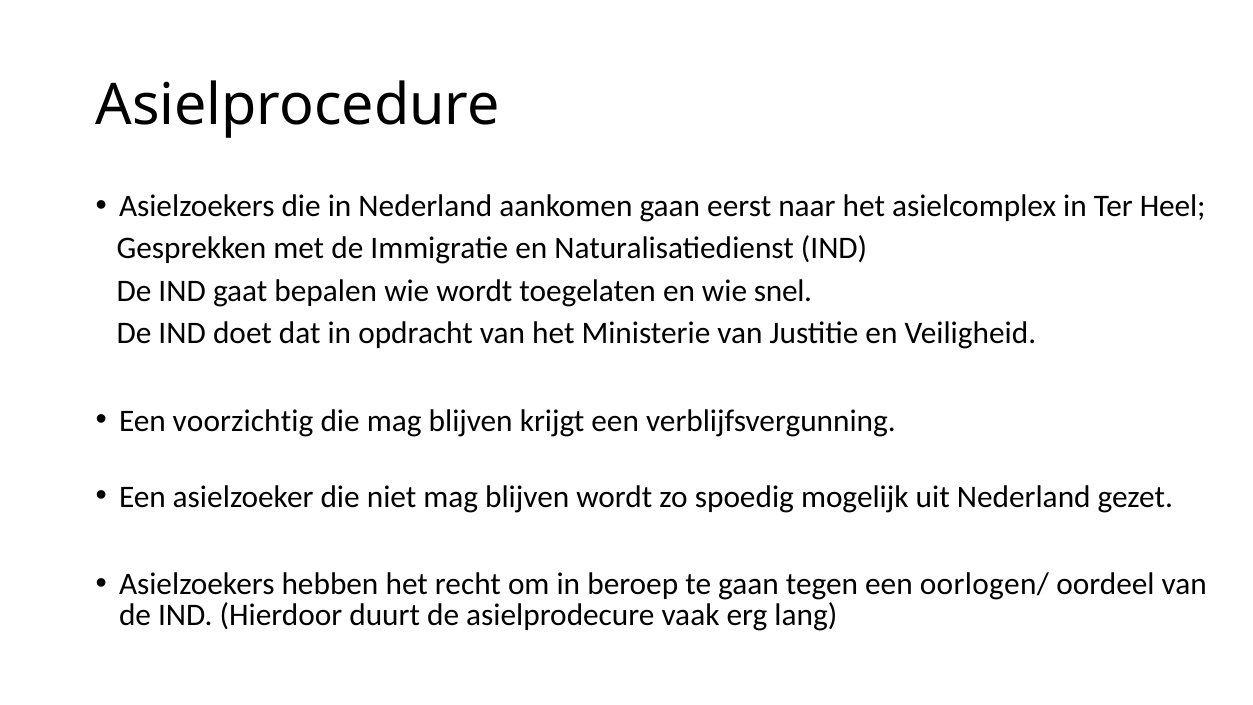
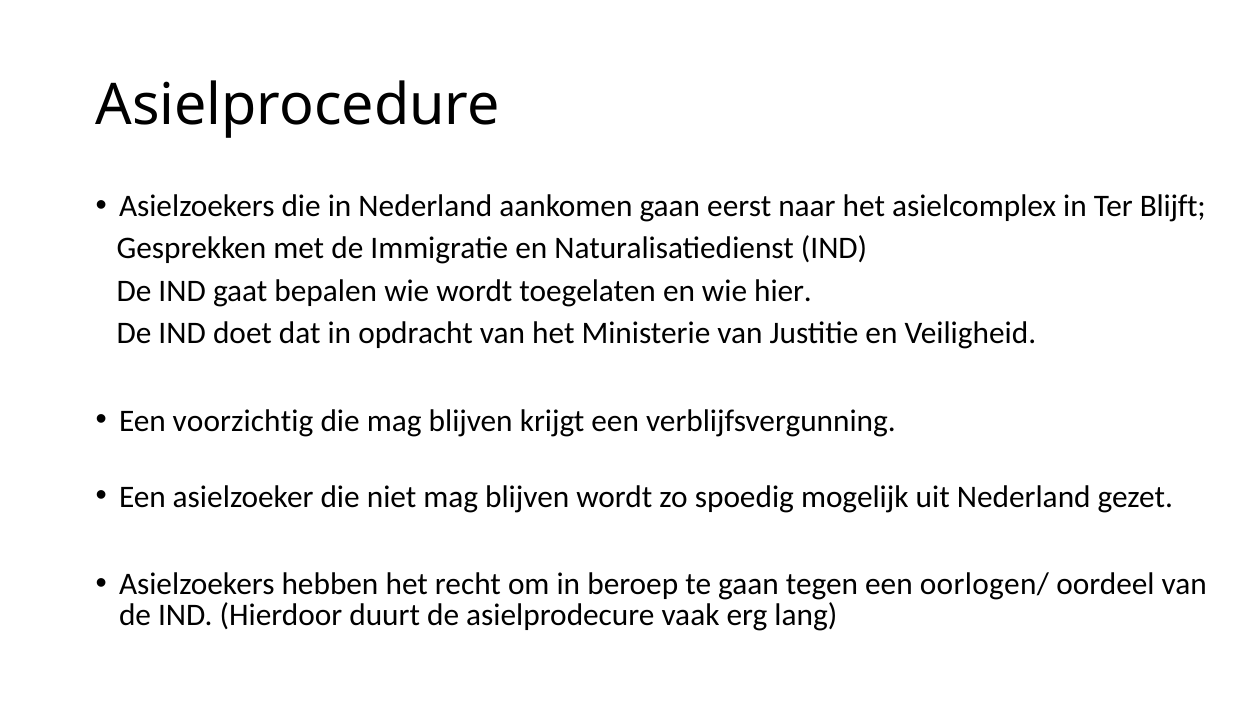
Heel: Heel -> Blijft
snel: snel -> hier
